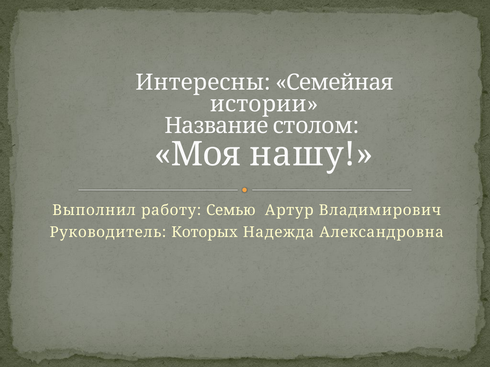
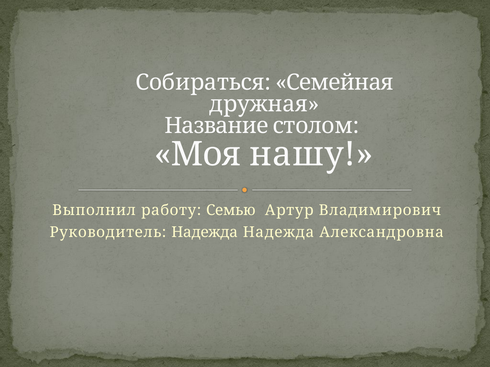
Интересны: Интересны -> Собираться
истории: истории -> дружная
Руководитель Которых: Которых -> Надежда
